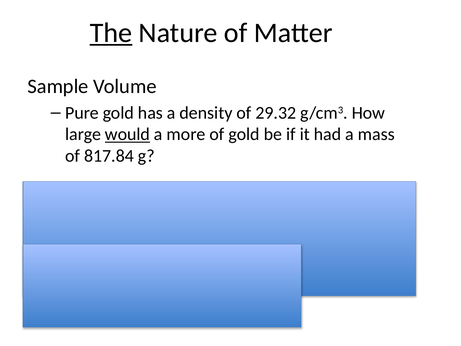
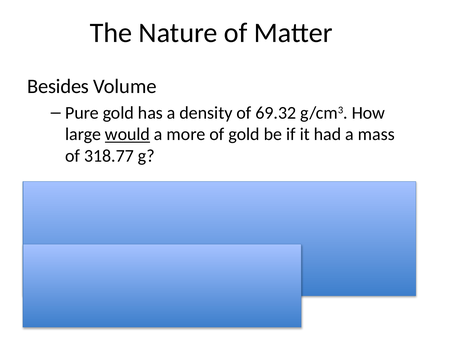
The underline: present -> none
Sample: Sample -> Besides
29.32: 29.32 -> 69.32
817.84: 817.84 -> 318.77
